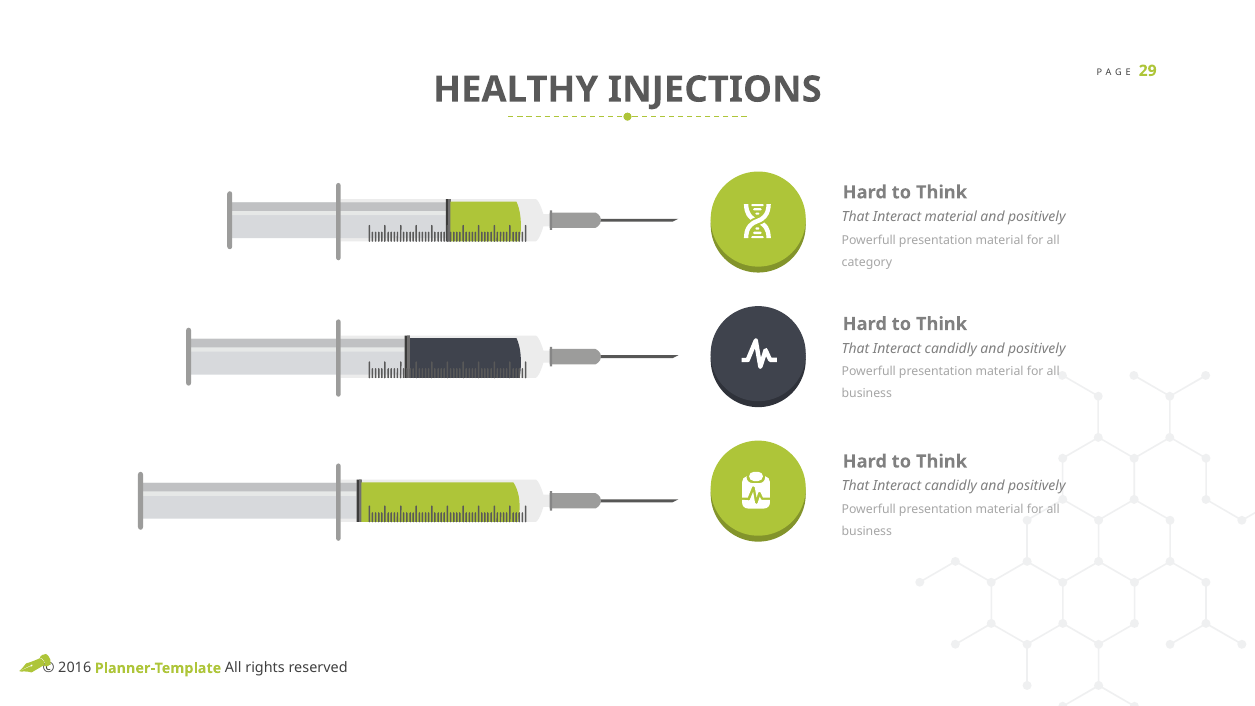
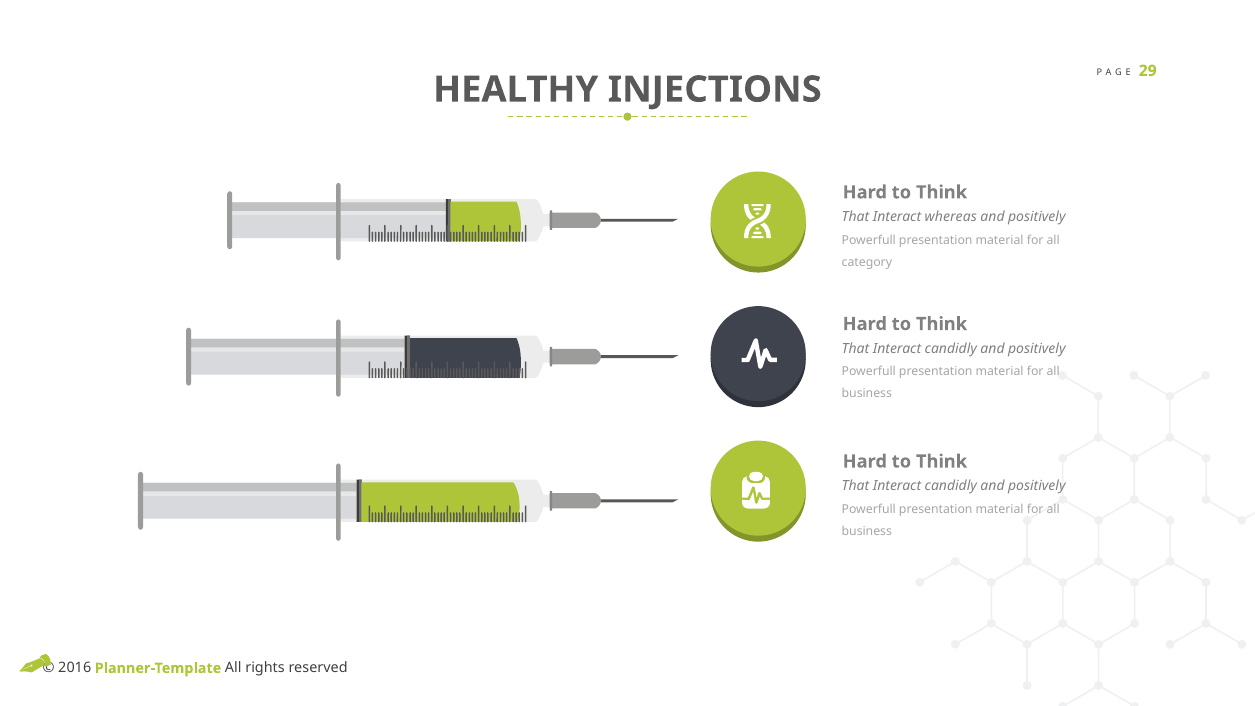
Interact material: material -> whereas
